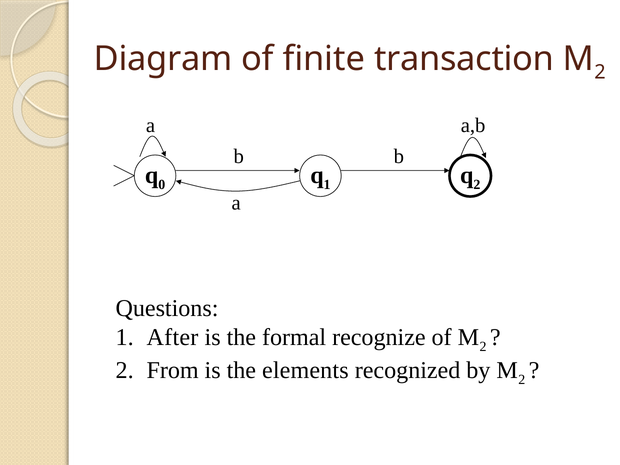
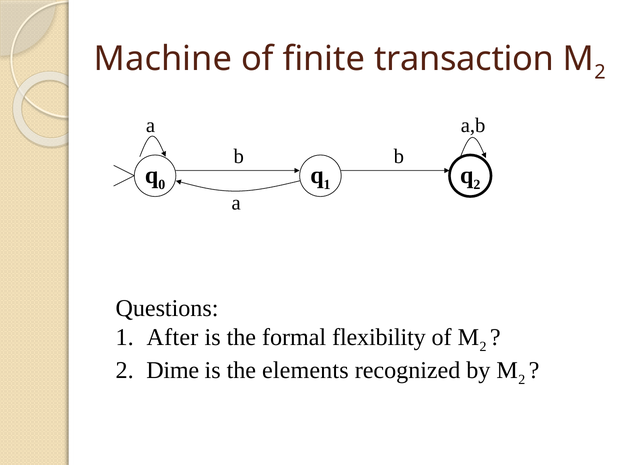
Diagram: Diagram -> Machine
recognize: recognize -> flexibility
From: From -> Dime
